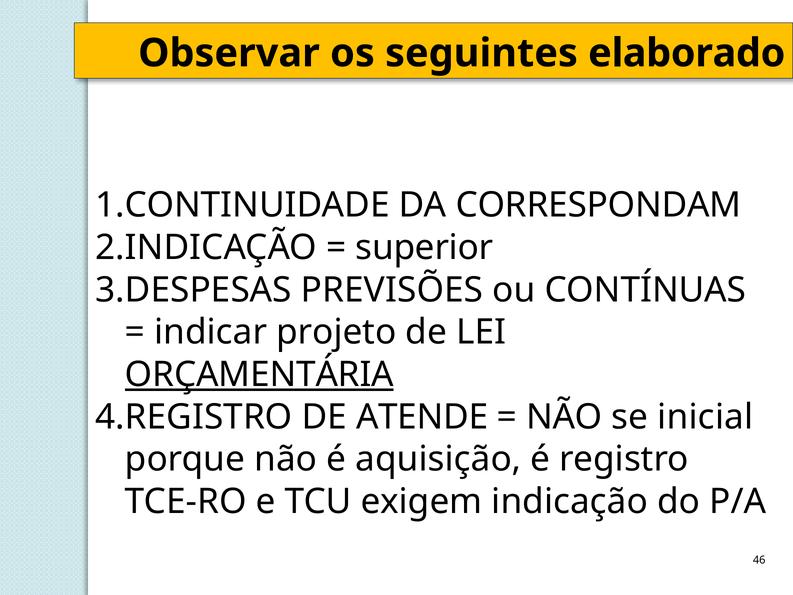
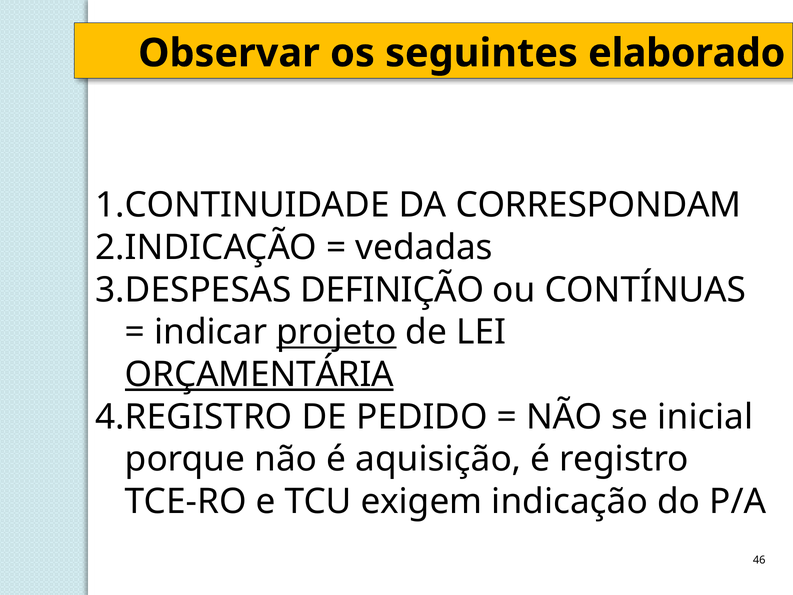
superior: superior -> vedadas
PREVISÕES: PREVISÕES -> DEFINIÇÃO
projeto underline: none -> present
ATENDE: ATENDE -> PEDIDO
